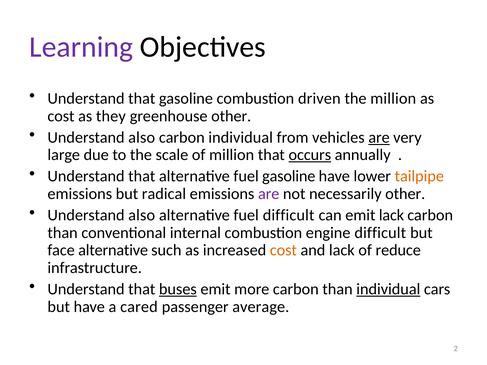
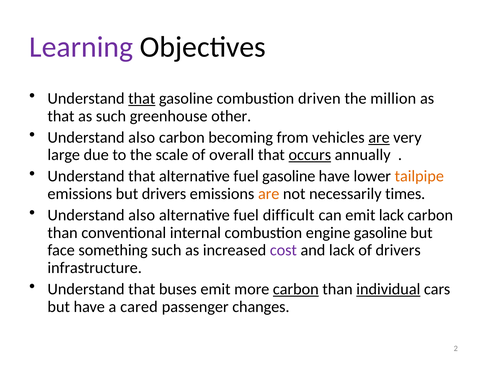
that at (142, 99) underline: none -> present
cost at (61, 116): cost -> that
as they: they -> such
carbon individual: individual -> becoming
of million: million -> overall
but radical: radical -> drivers
are at (269, 194) colour: purple -> orange
necessarily other: other -> times
engine difficult: difficult -> gasoline
face alternative: alternative -> something
cost at (283, 250) colour: orange -> purple
of reduce: reduce -> drivers
buses underline: present -> none
carbon at (296, 289) underline: none -> present
average: average -> changes
